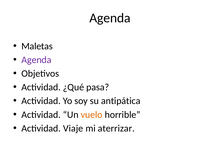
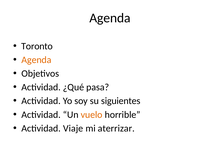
Maletas: Maletas -> Toronto
Agenda at (36, 60) colour: purple -> orange
antipática: antipática -> siguientes
